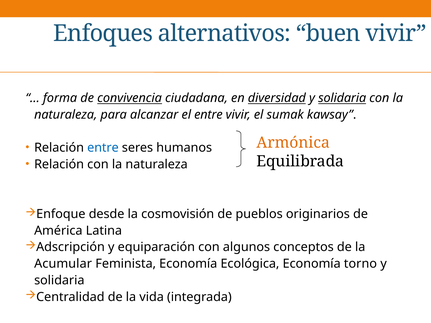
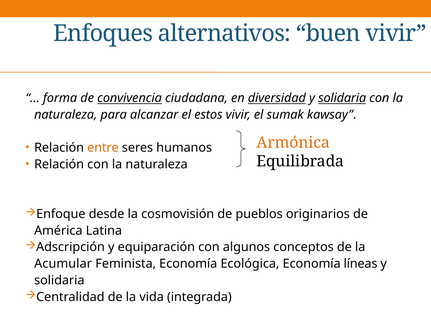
el entre: entre -> estos
entre at (103, 148) colour: blue -> orange
torno: torno -> líneas
